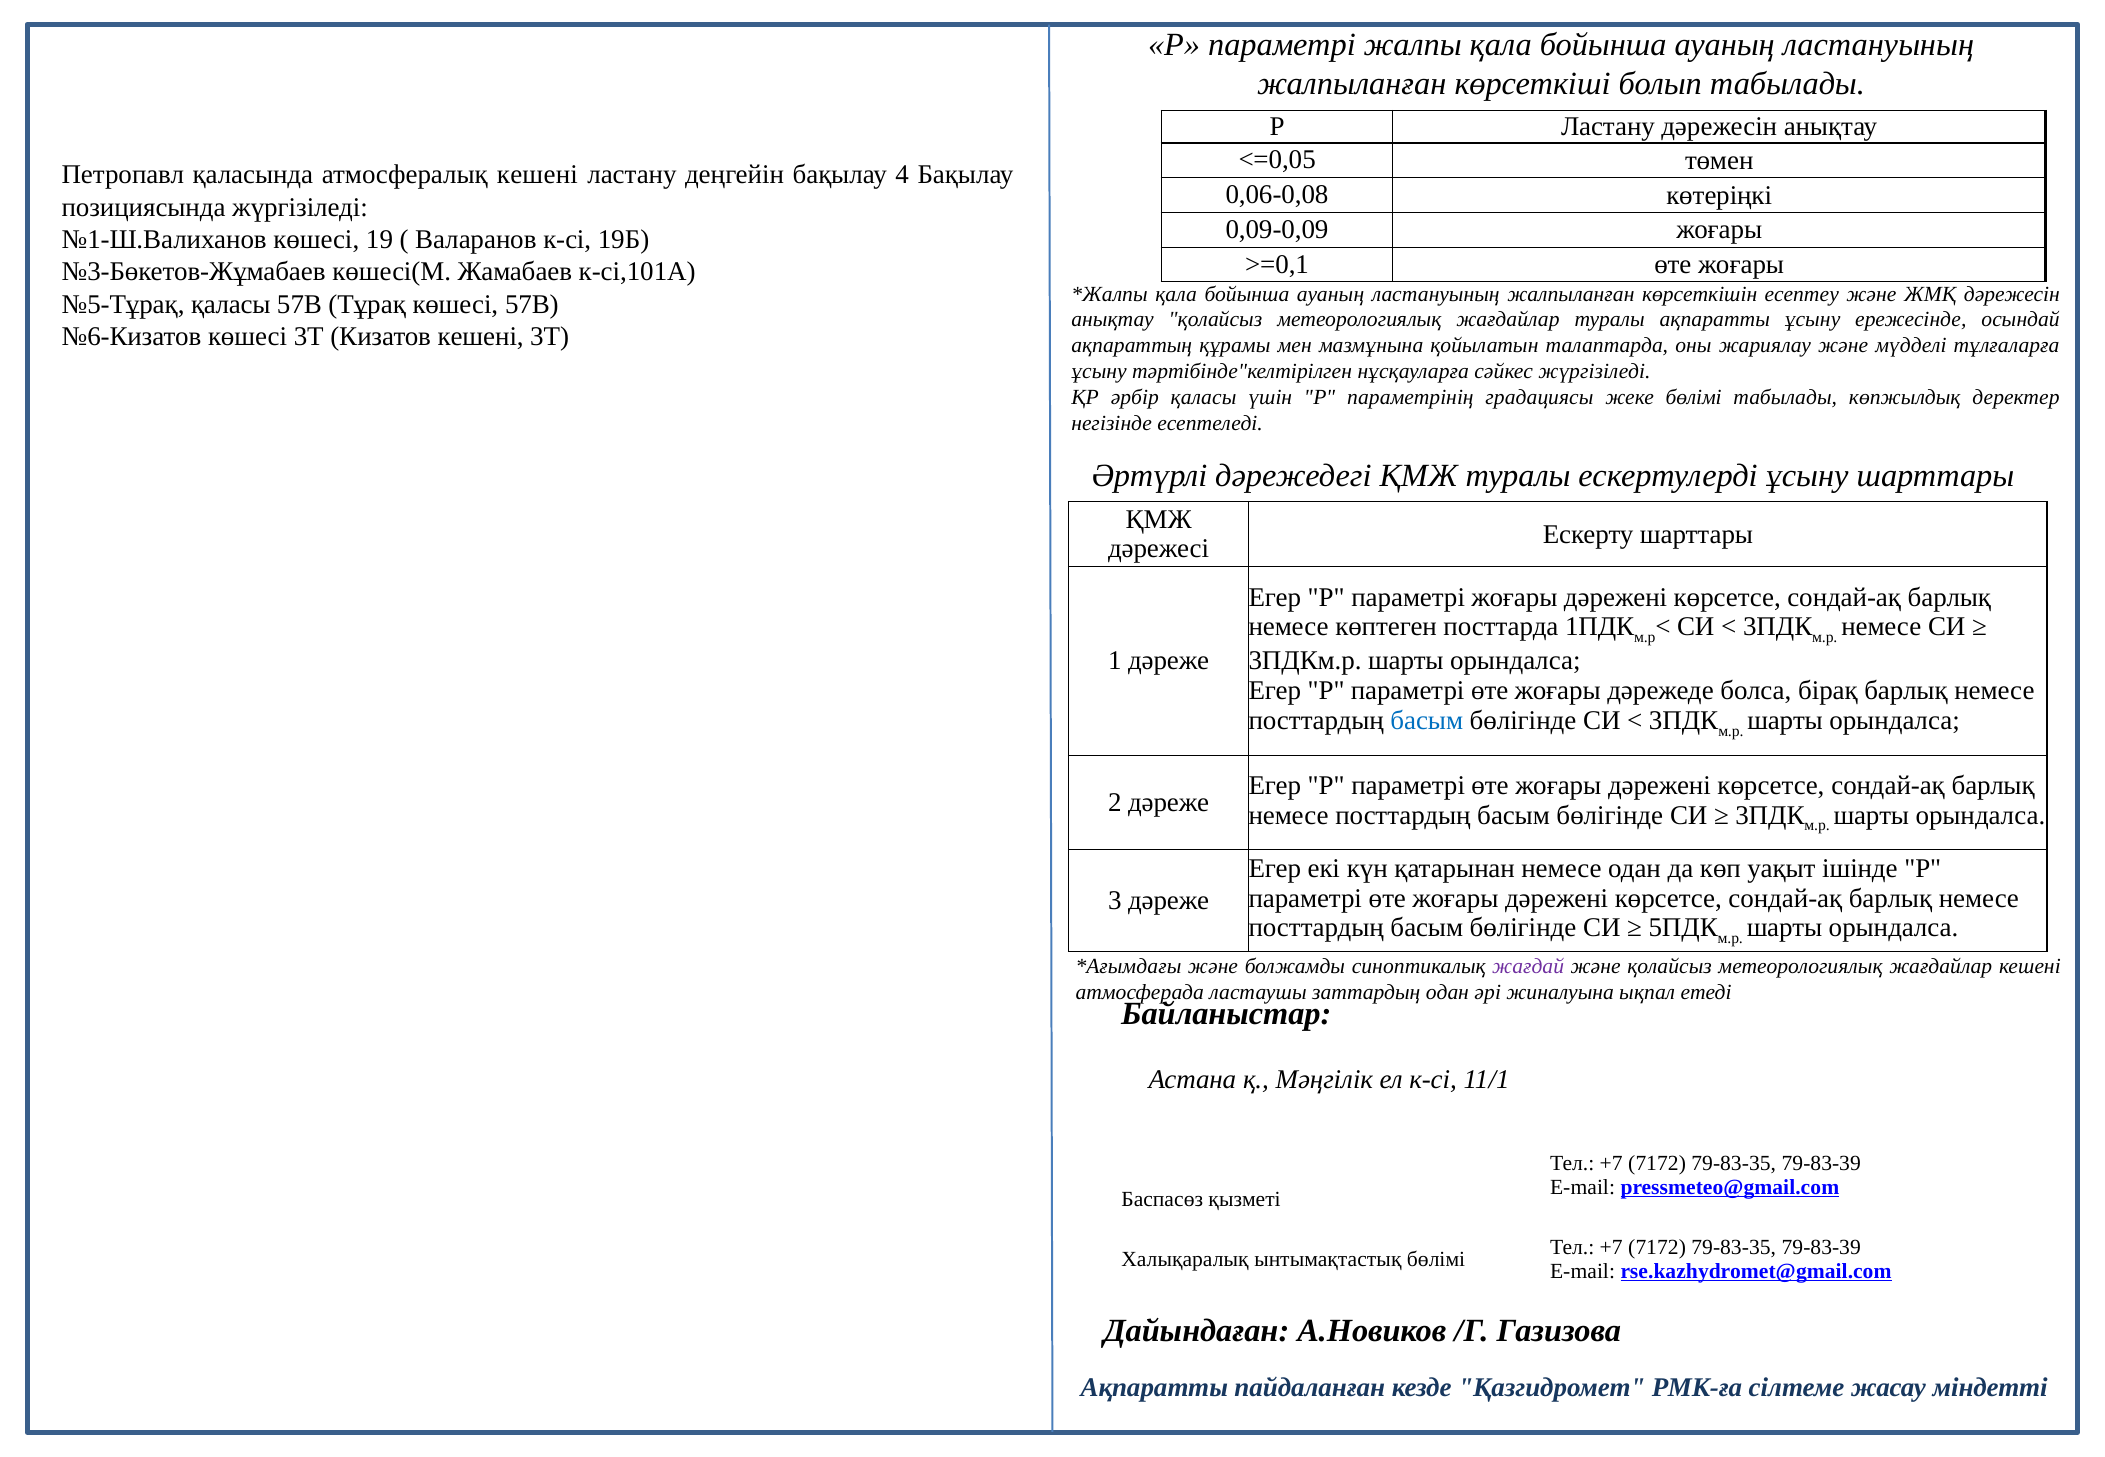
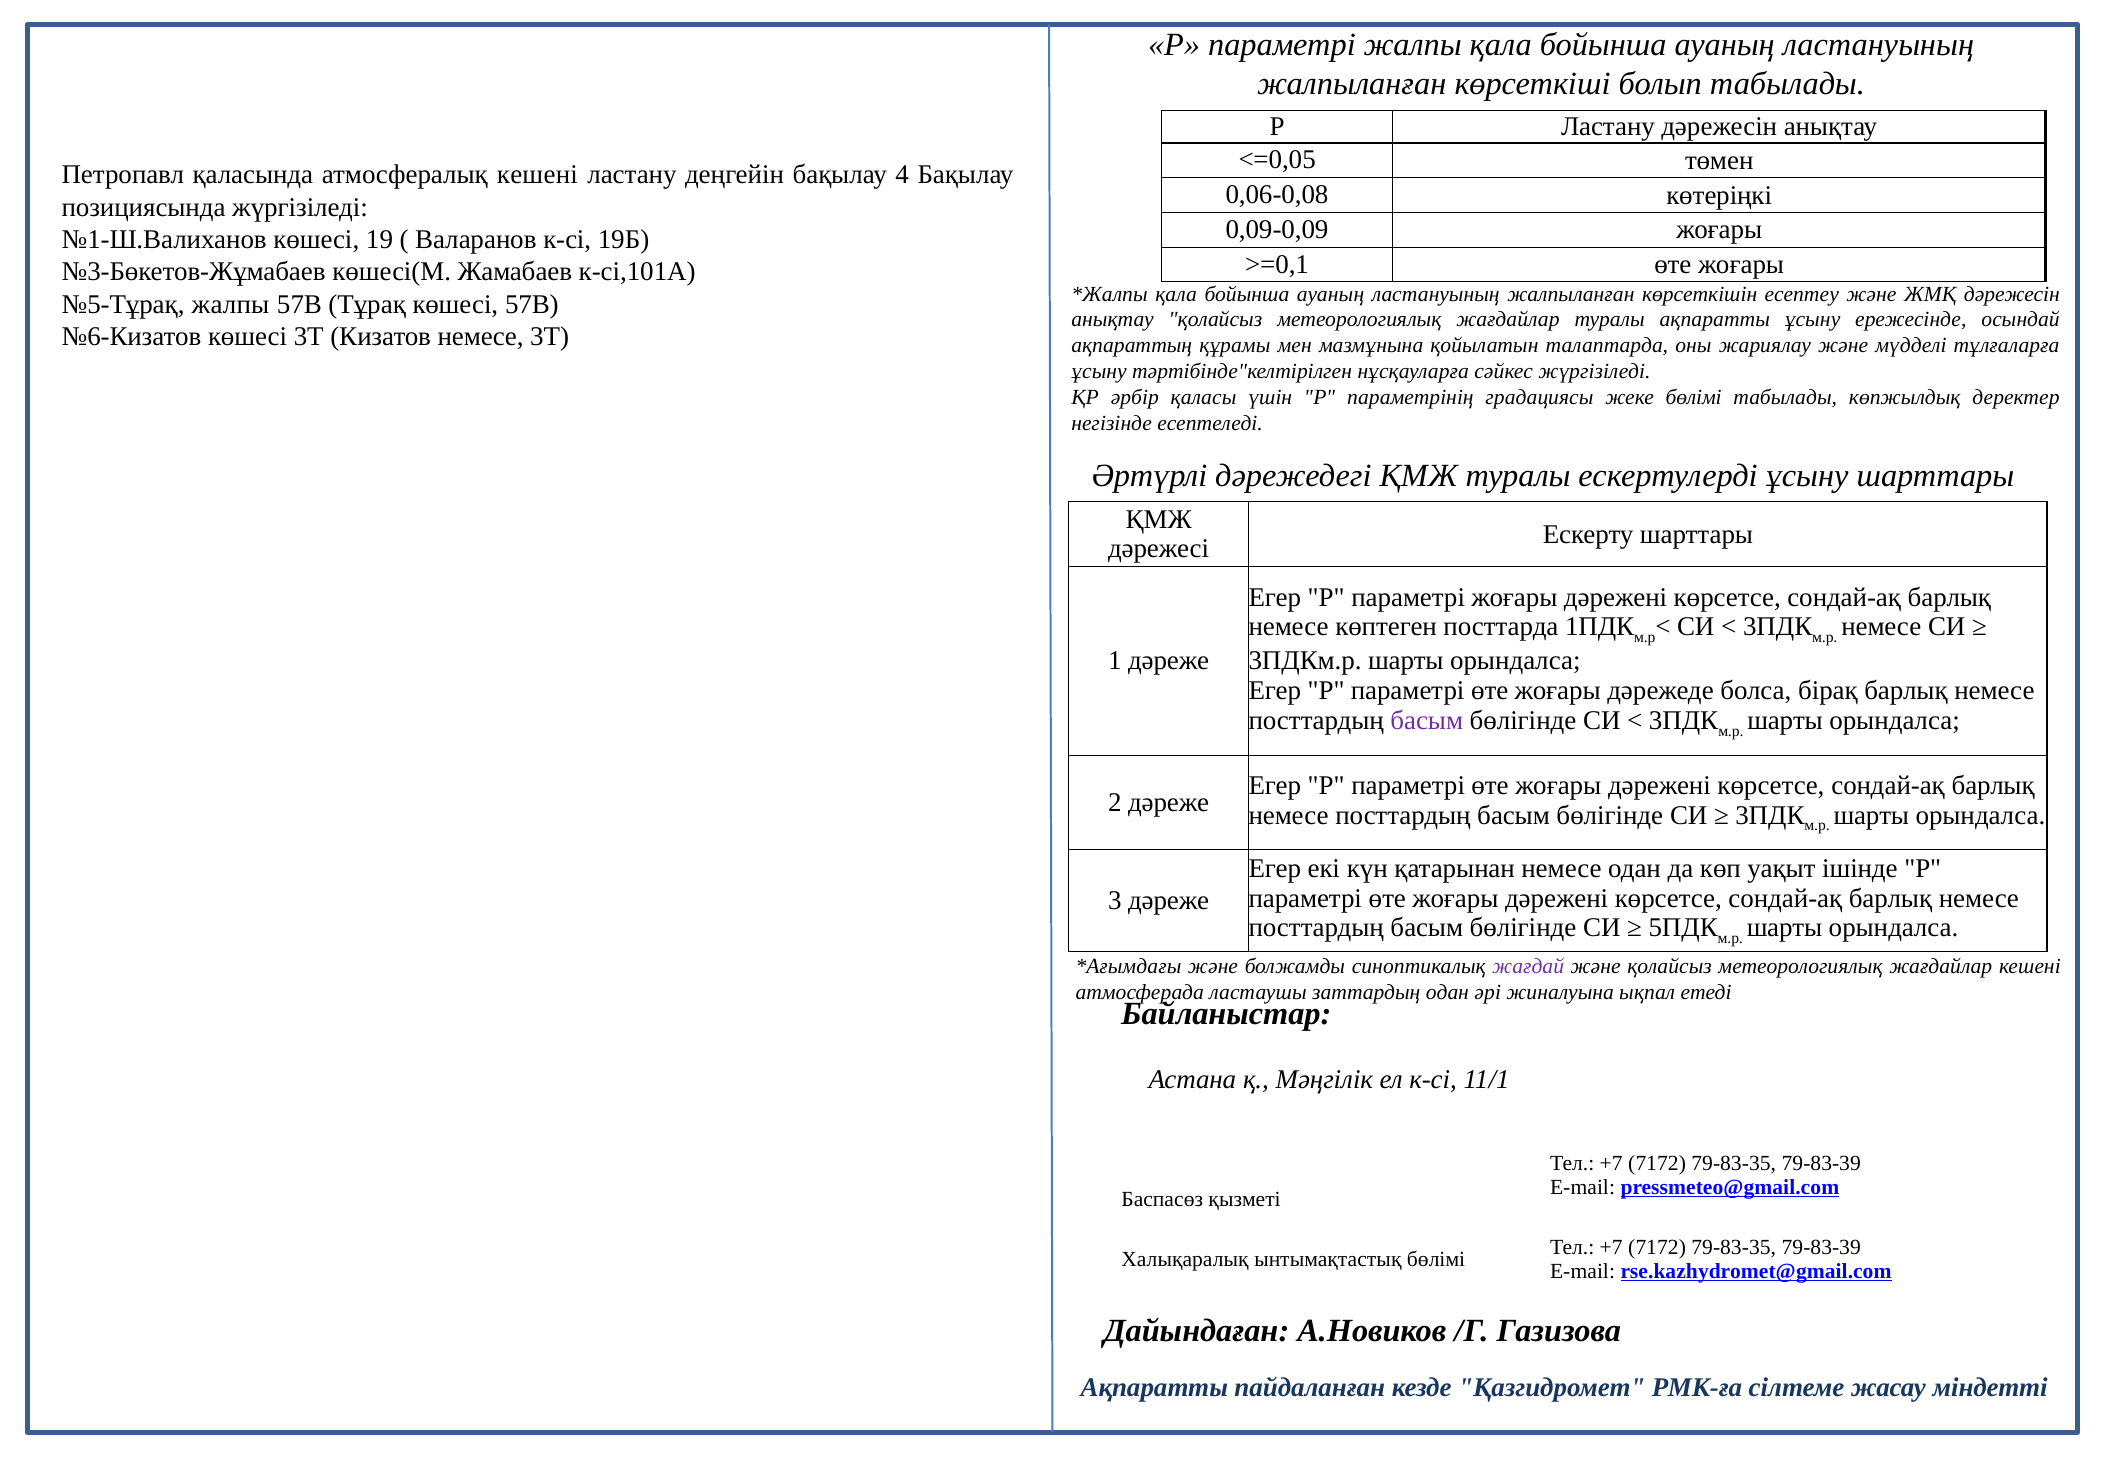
№5-Тұрақ қаласы: қаласы -> жалпы
Кизатов кешені: кешені -> немесе
басым at (1427, 721) colour: blue -> purple
